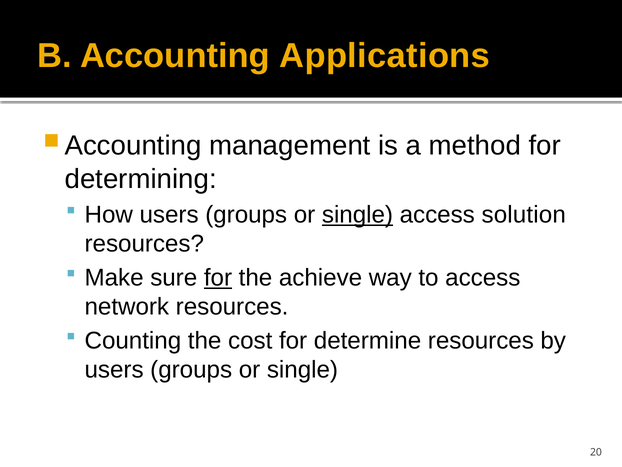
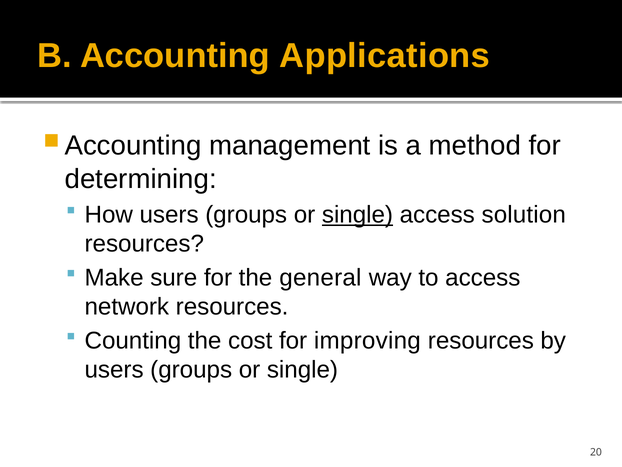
for at (218, 277) underline: present -> none
achieve: achieve -> general
determine: determine -> improving
